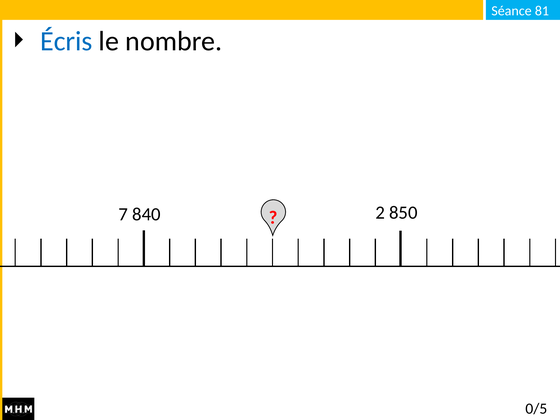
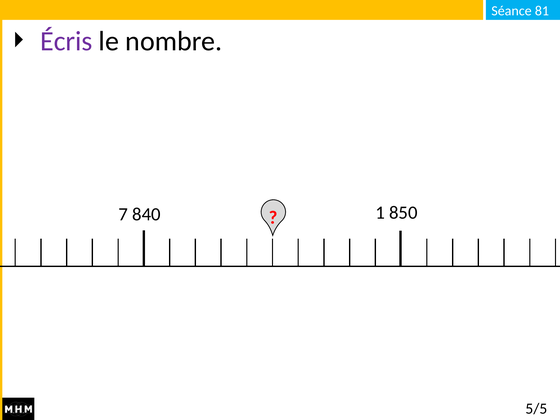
Écris colour: blue -> purple
2: 2 -> 1
0/5: 0/5 -> 5/5
